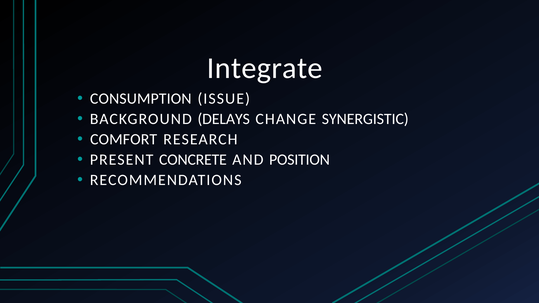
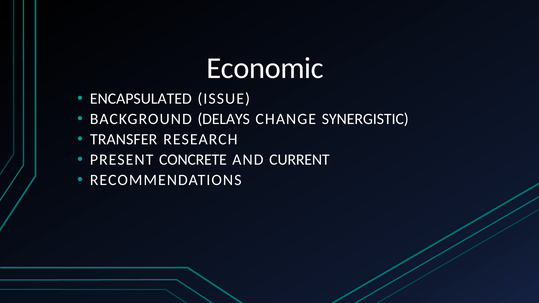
Integrate: Integrate -> Economic
CONSUMPTION: CONSUMPTION -> ENCAPSULATED
COMFORT: COMFORT -> TRANSFER
POSITION: POSITION -> CURRENT
